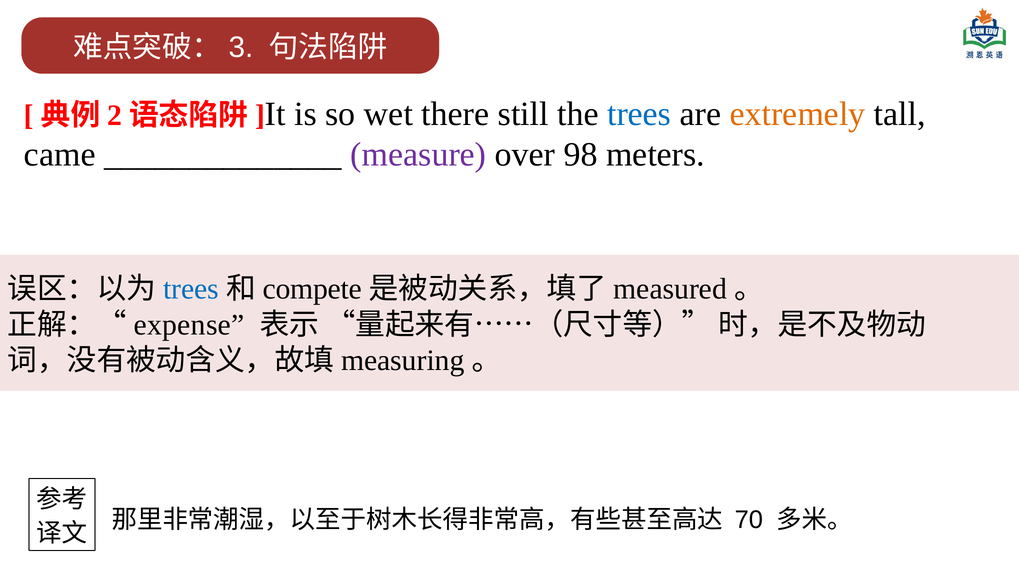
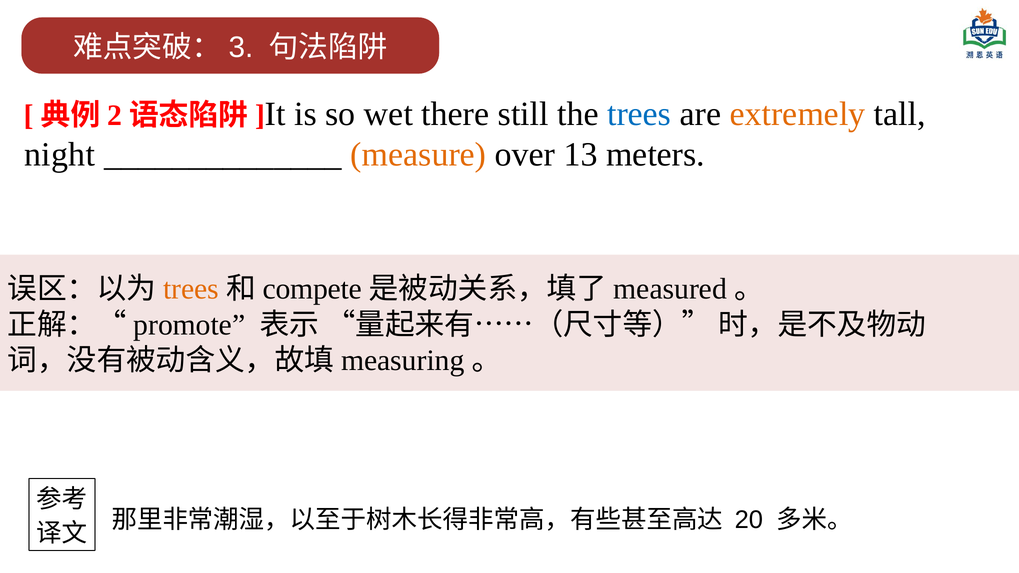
came: came -> night
measure colour: purple -> orange
98: 98 -> 13
trees at (191, 289) colour: blue -> orange
expense: expense -> promote
70: 70 -> 20
